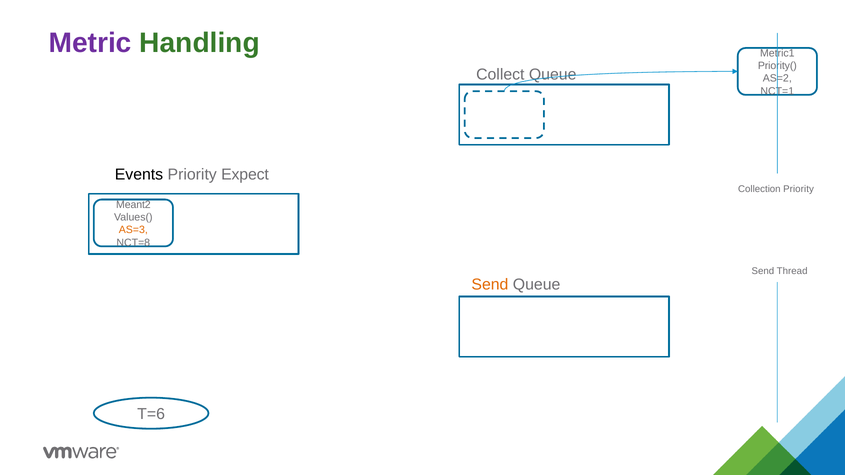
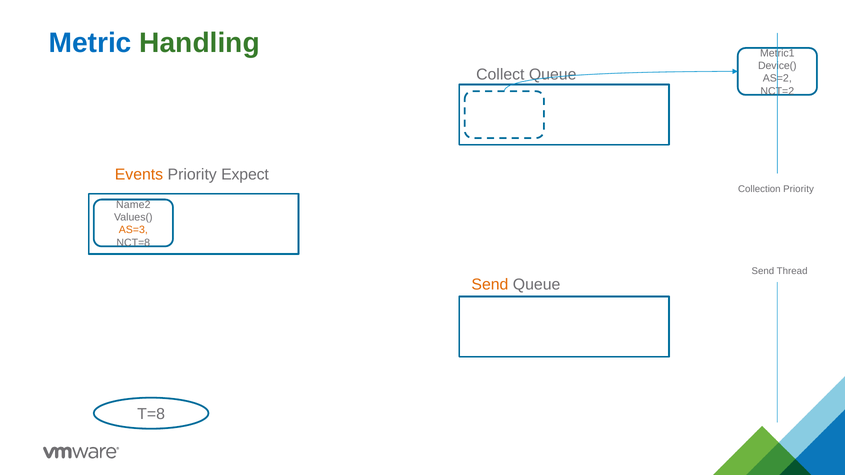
Metric colour: purple -> blue
Priority(: Priority( -> Device(
NCT=1: NCT=1 -> NCT=2
Events colour: black -> orange
Meant2: Meant2 -> Name2
T=6: T=6 -> T=8
